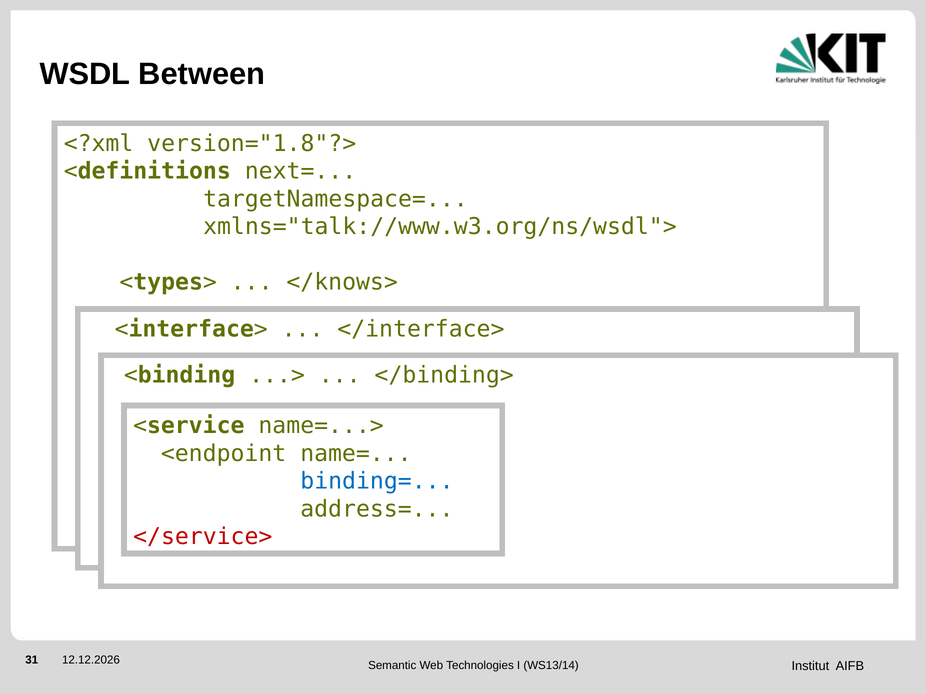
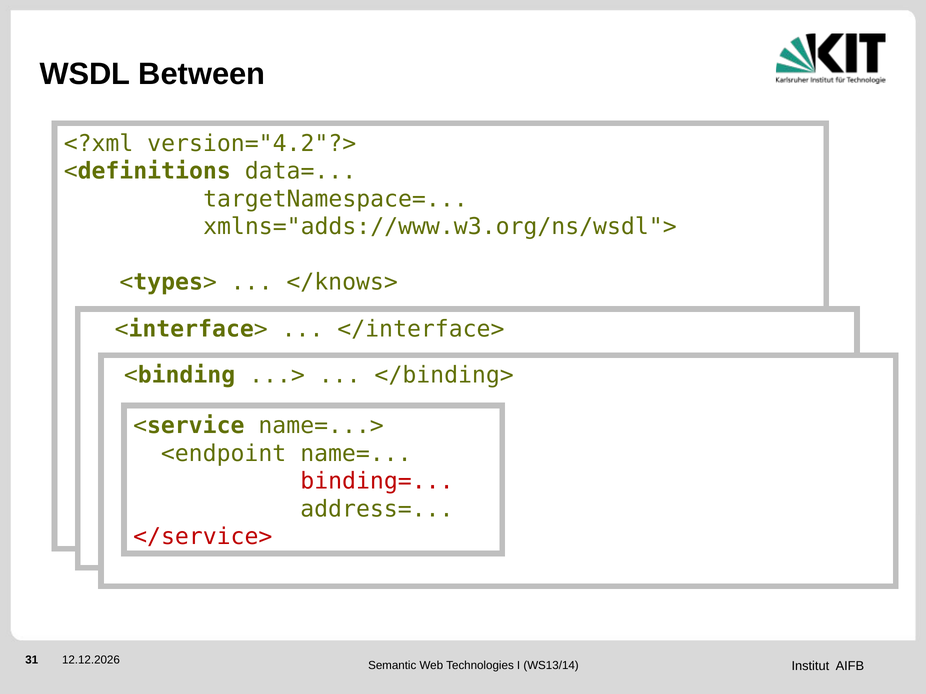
version="1.8"?>: version="1.8"?> -> version="4.2"?>
next=: next= -> data=
xmlns="talk://www.w3.org/ns/wsdl">: xmlns="talk://www.w3.org/ns/wsdl"> -> xmlns="adds://www.w3.org/ns/wsdl">
binding= colour: blue -> red
